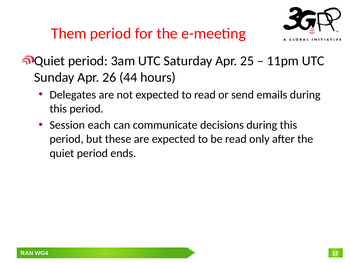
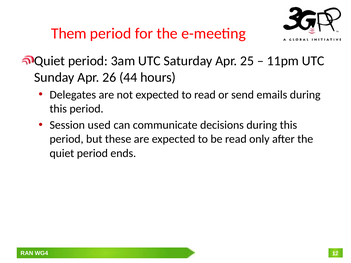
each: each -> used
